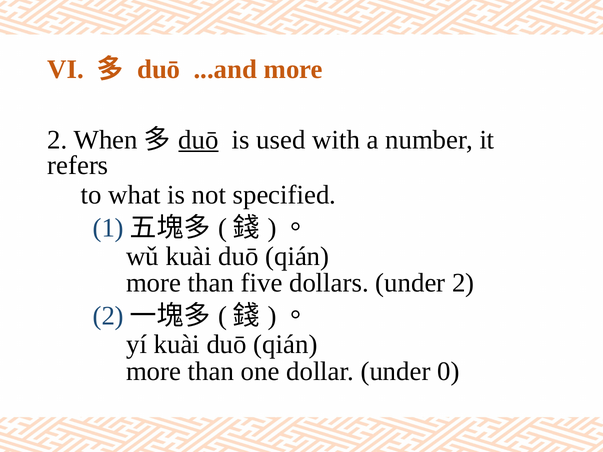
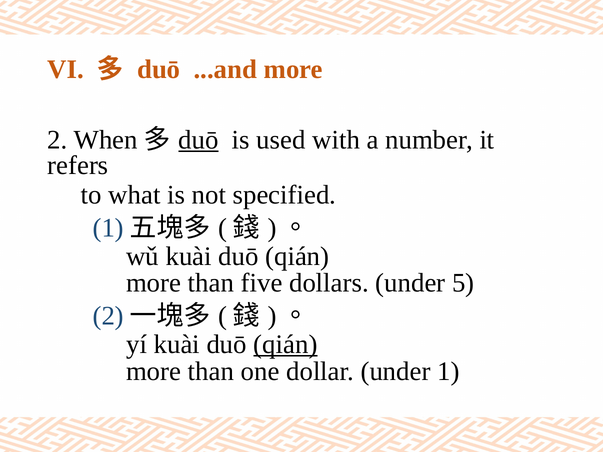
under 2: 2 -> 5
qián at (285, 345) underline: none -> present
under 0: 0 -> 1
